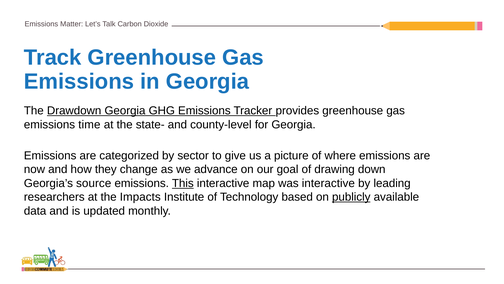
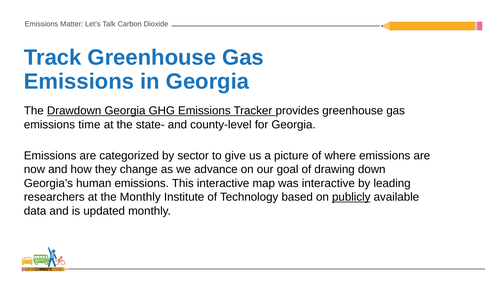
source: source -> human
This underline: present -> none
the Impacts: Impacts -> Monthly
